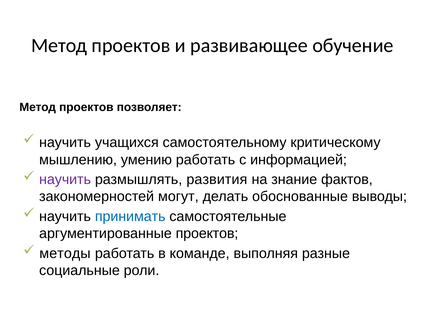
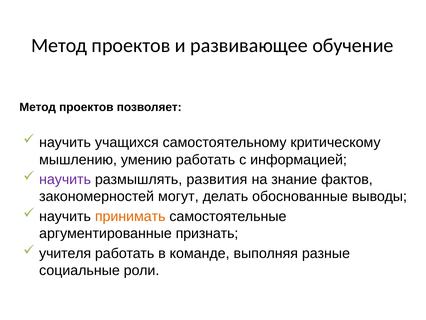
принимать colour: blue -> orange
аргументированные проектов: проектов -> признать
методы: методы -> учителя
